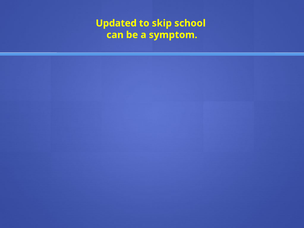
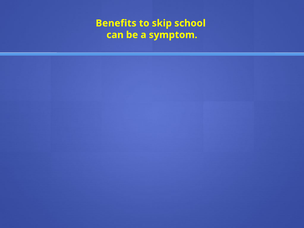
Updated: Updated -> Benefits
